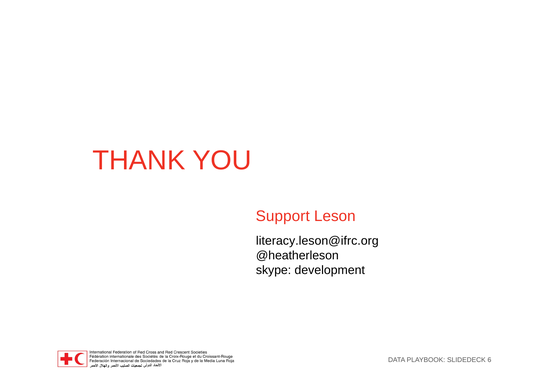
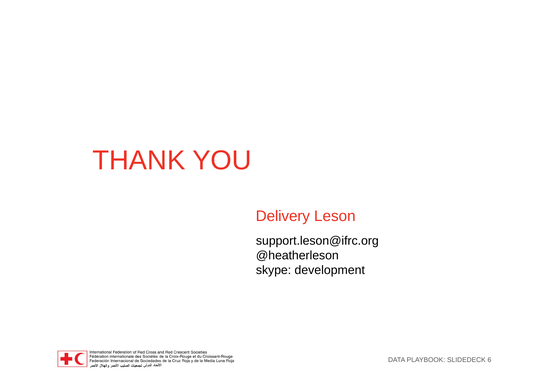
Support: Support -> Delivery
literacy.leson@ifrc.org: literacy.leson@ifrc.org -> support.leson@ifrc.org
